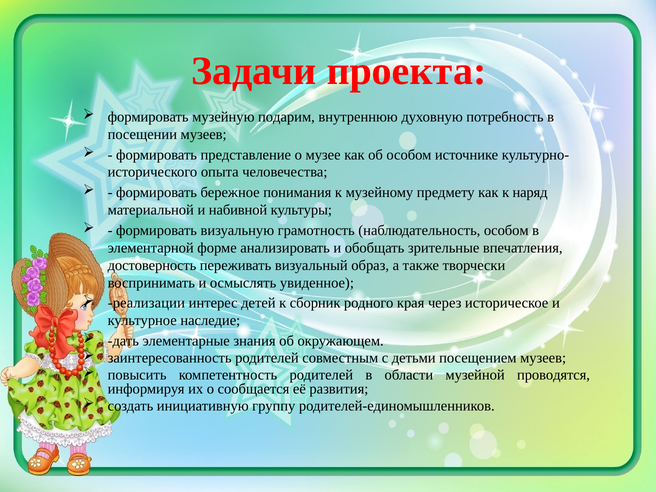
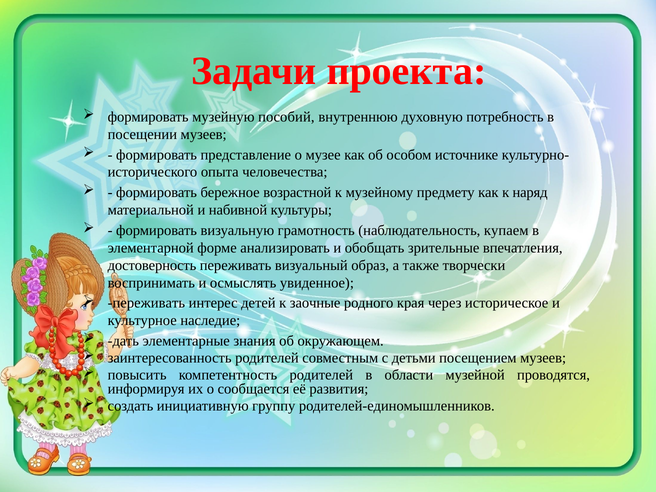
подарим: подарим -> пособий
понимания: понимания -> возрастной
наблюдательность особом: особом -> купаем
реализации at (146, 303): реализации -> переживать
сборник: сборник -> заочные
